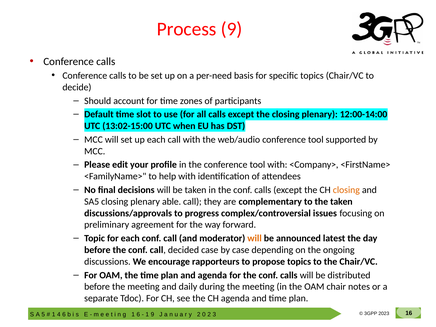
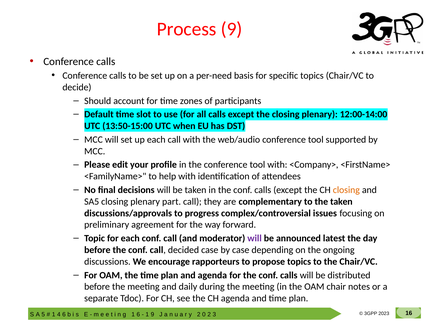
13:02-15:00: 13:02-15:00 -> 13:50-15:00
able: able -> part
will at (255, 238) colour: orange -> purple
